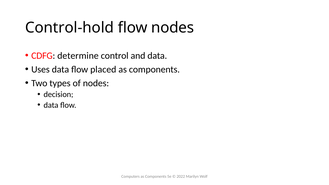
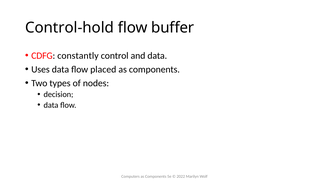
flow nodes: nodes -> buffer
determine: determine -> constantly
